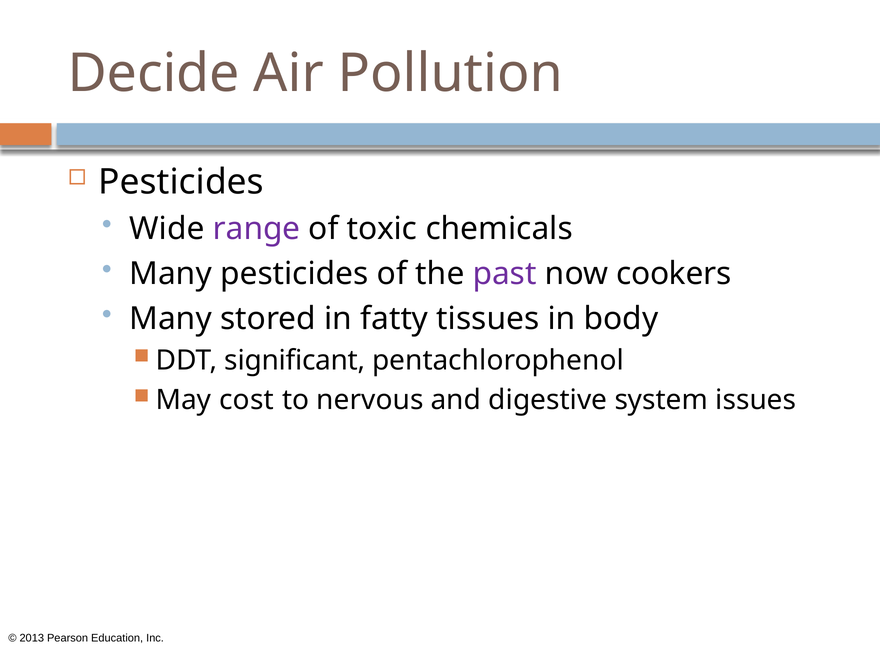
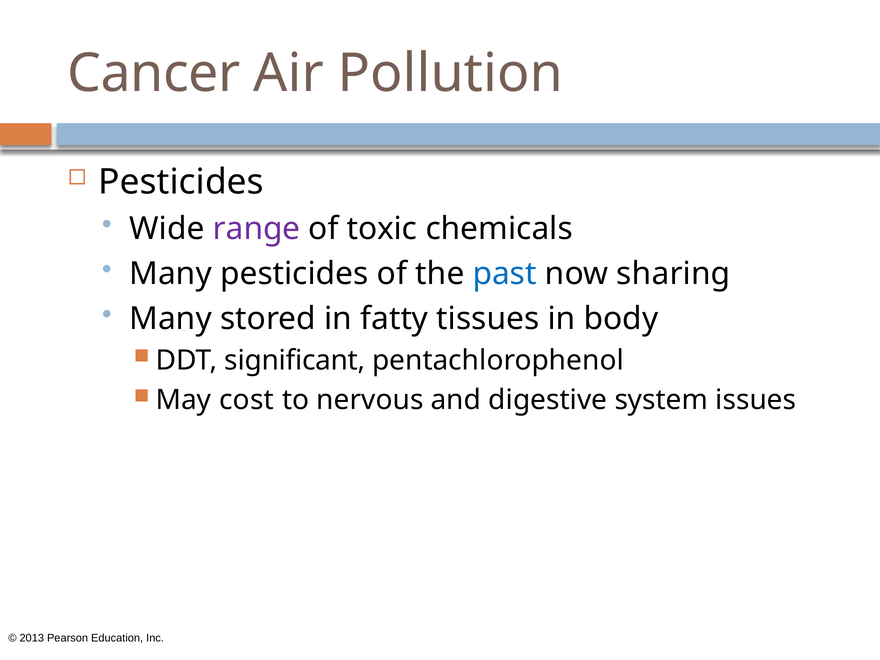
Decide: Decide -> Cancer
past colour: purple -> blue
cookers: cookers -> sharing
